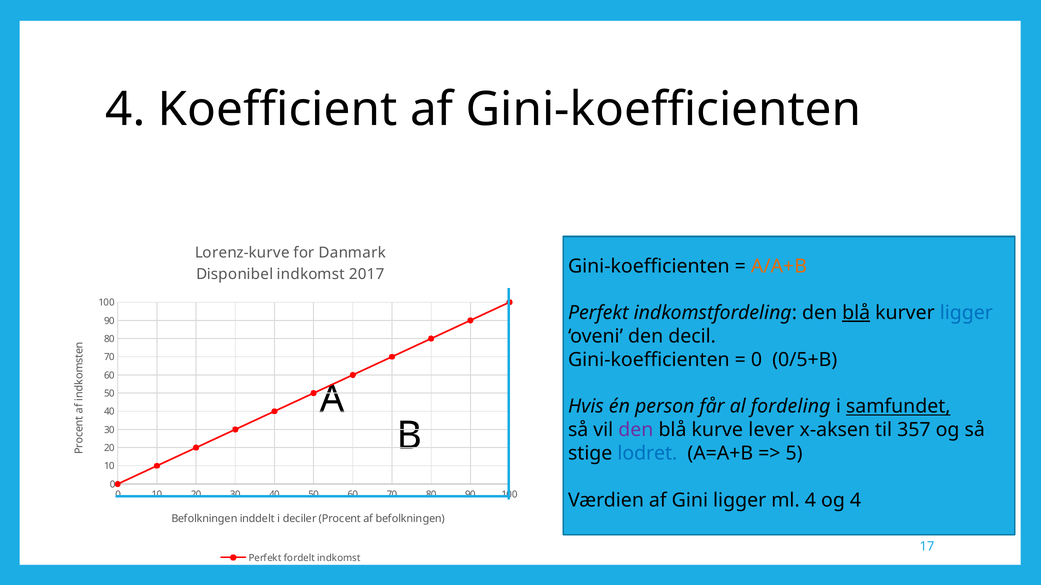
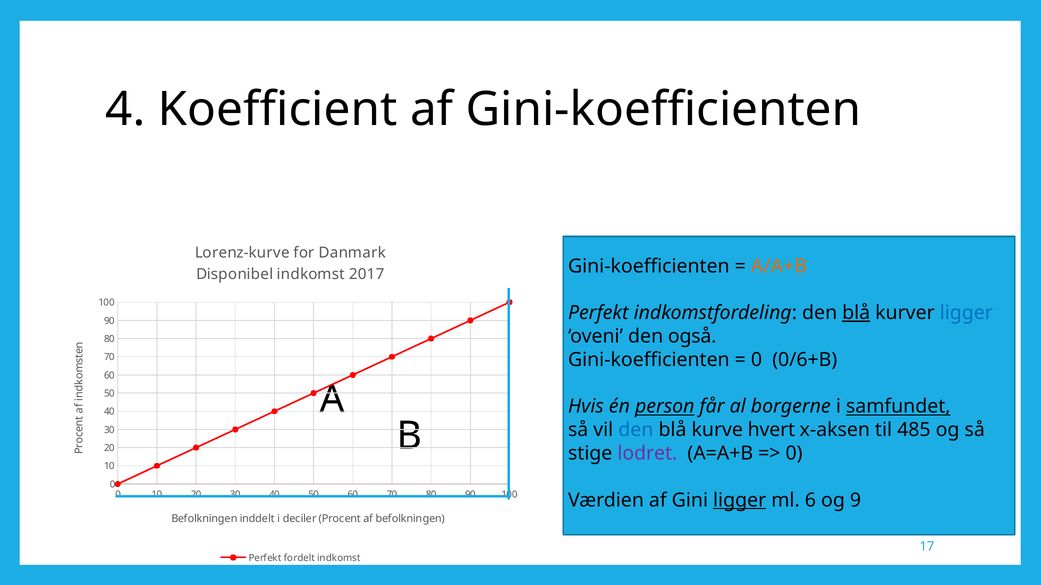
decil: decil -> også
0/5+B: 0/5+B -> 0/6+B
person underline: none -> present
fordeling: fordeling -> borgerne
den at (636, 430) colour: purple -> blue
lever: lever -> hvert
357: 357 -> 485
lodret colour: blue -> purple
5 at (794, 454): 5 -> 0
ligger at (740, 501) underline: none -> present
ml 4: 4 -> 6
og 4: 4 -> 9
